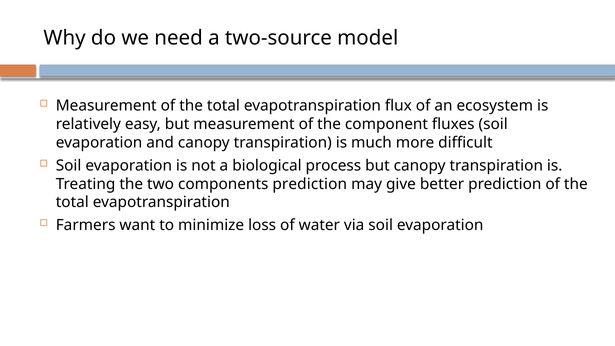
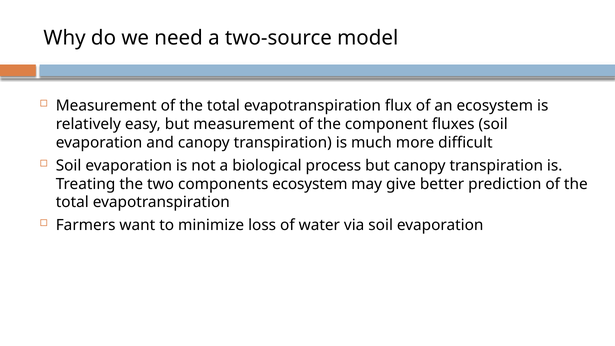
components prediction: prediction -> ecosystem
